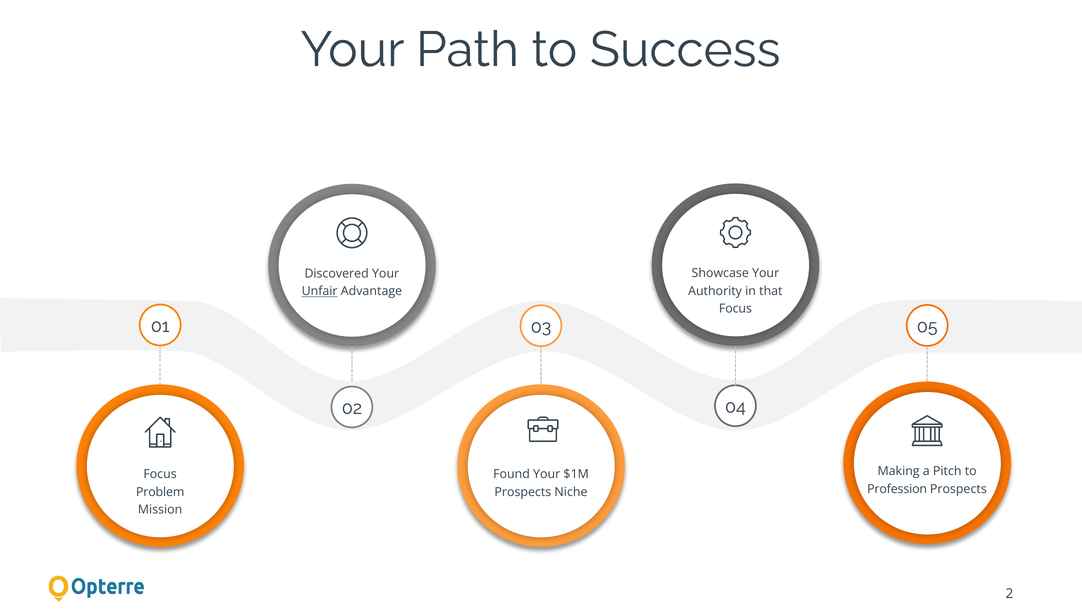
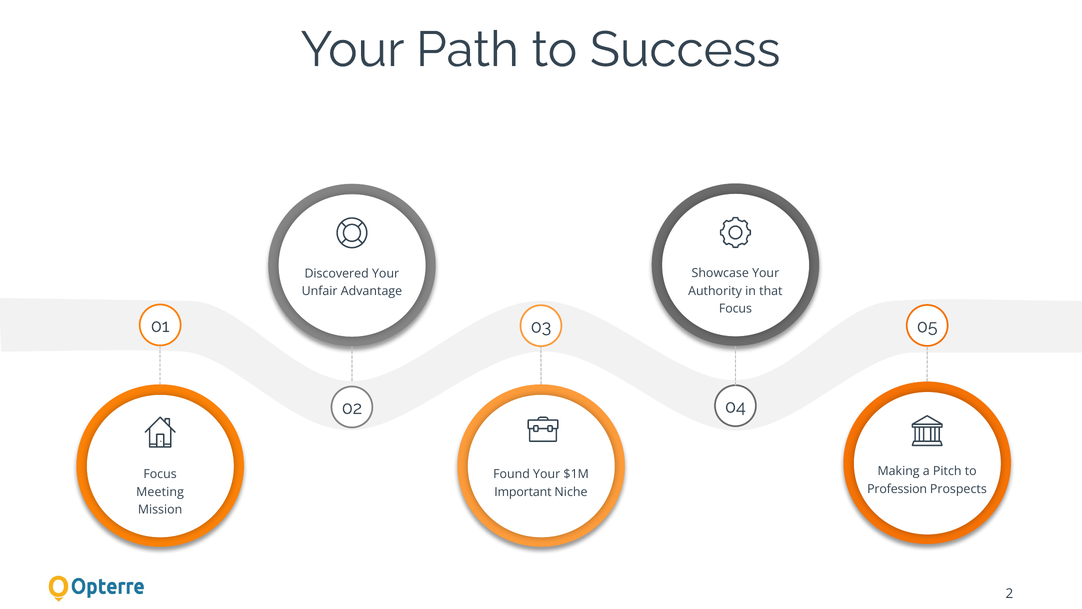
Unfair underline: present -> none
Problem: Problem -> Meeting
Prospects at (523, 492): Prospects -> Important
